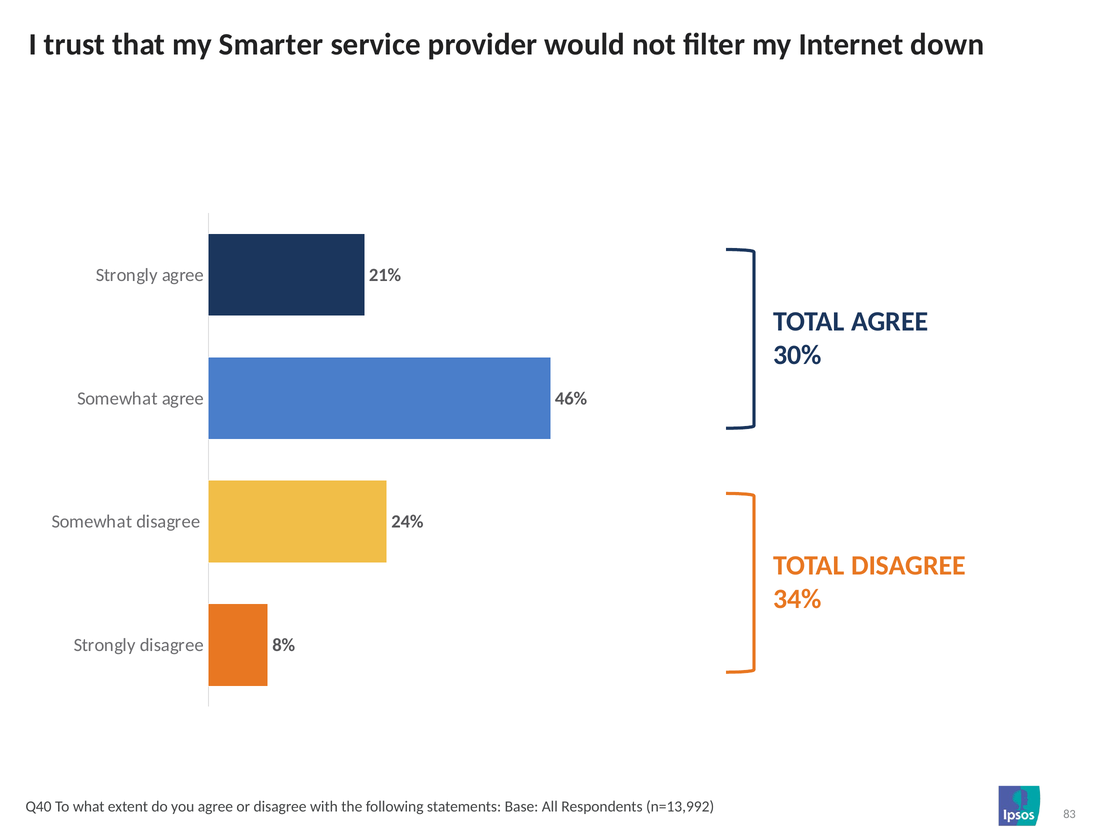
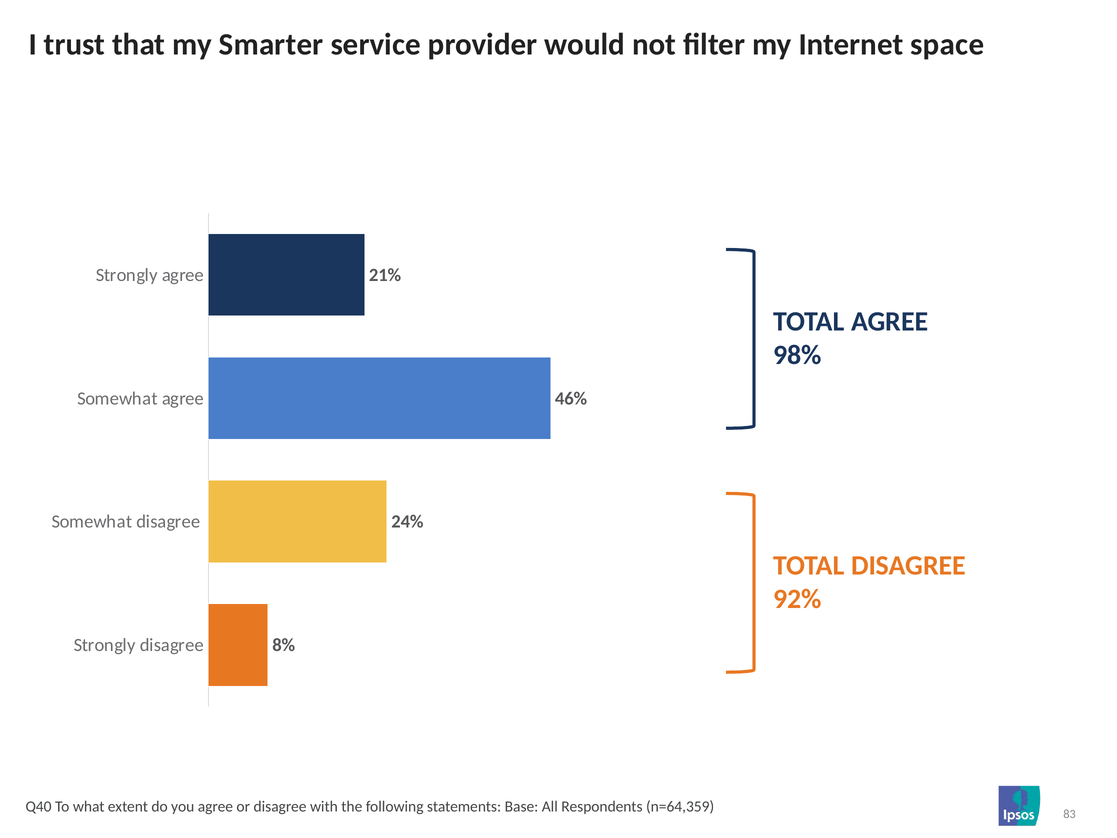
down: down -> space
30%: 30% -> 98%
34%: 34% -> 92%
n=13,992: n=13,992 -> n=64,359
